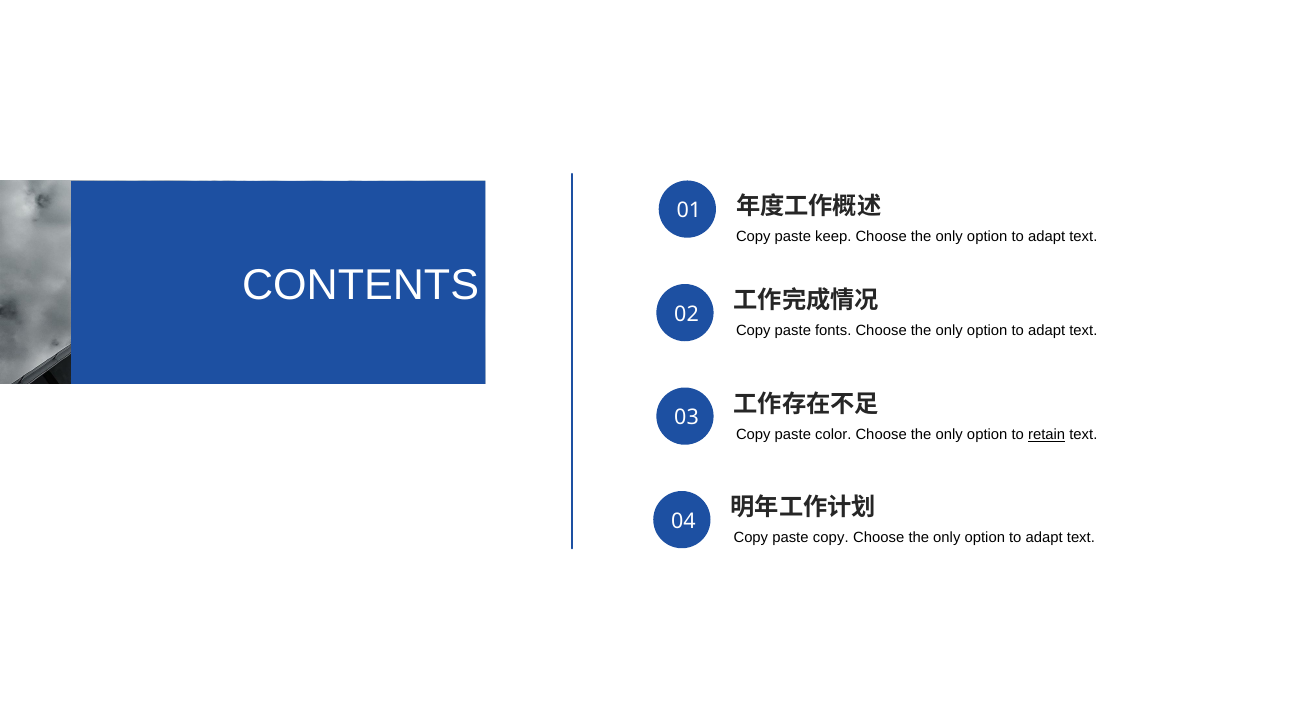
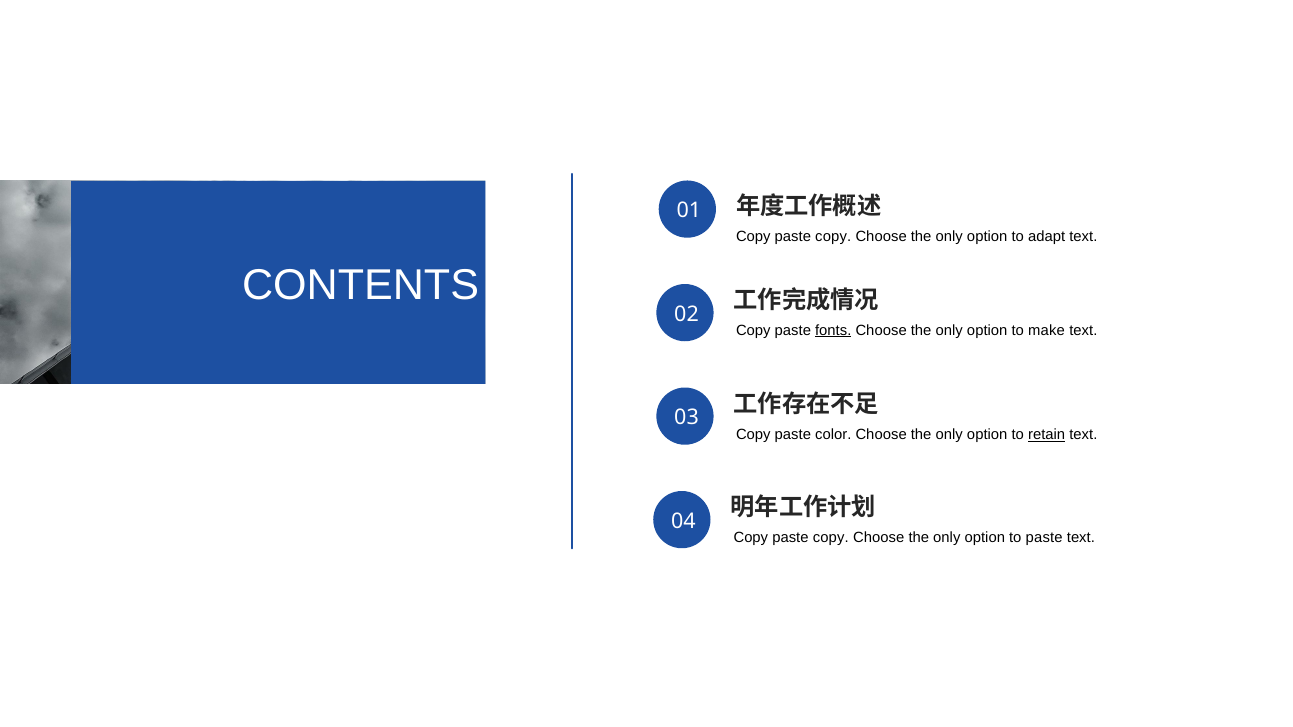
keep at (833, 236): keep -> copy
fonts underline: none -> present
adapt at (1047, 331): adapt -> make
adapt at (1044, 538): adapt -> paste
